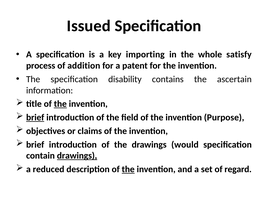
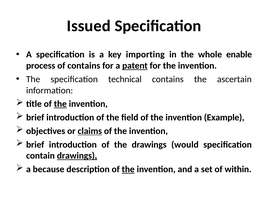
satisfy: satisfy -> enable
of addition: addition -> contains
patent underline: none -> present
disability: disability -> technical
brief at (35, 117) underline: present -> none
Purpose: Purpose -> Example
claims underline: none -> present
reduced: reduced -> because
regard: regard -> within
